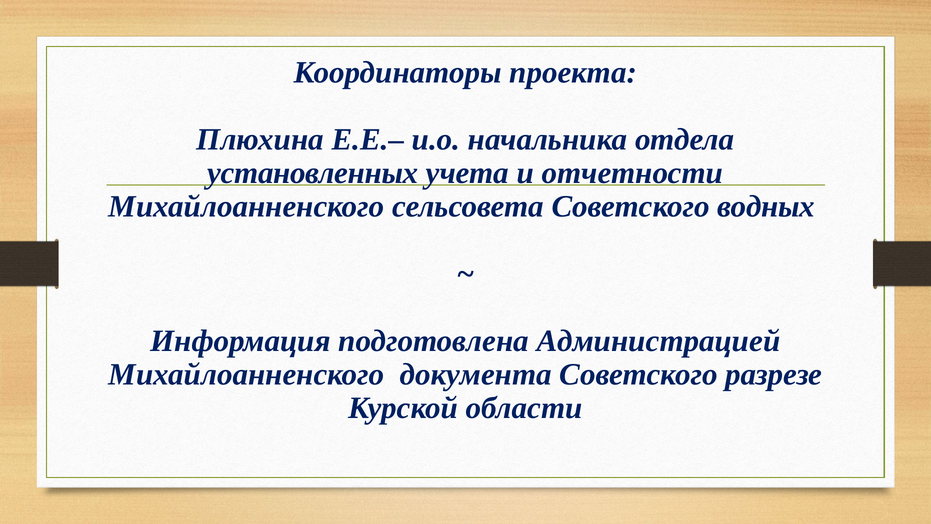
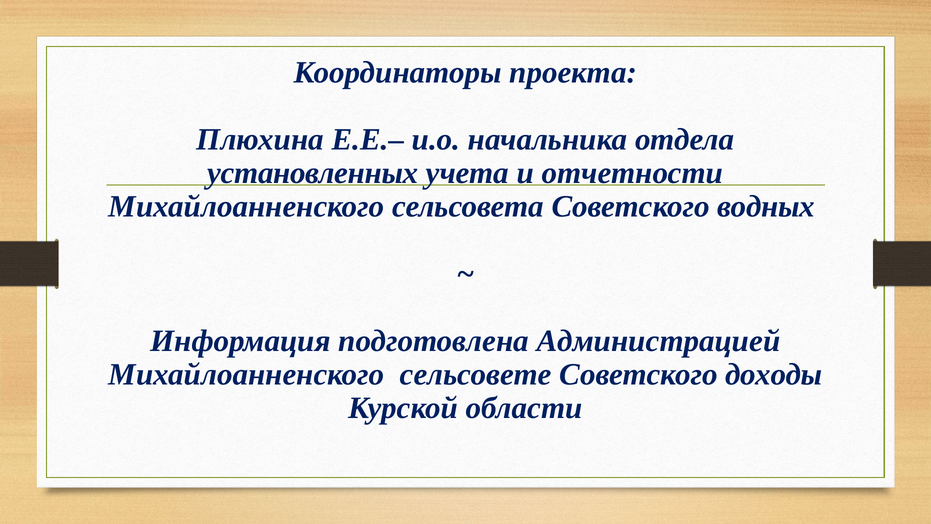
документа: документа -> сельсовете
разрезе: разрезе -> доходы
